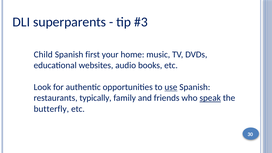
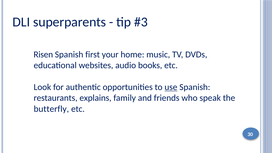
Child: Child -> Risen
typically: typically -> explains
speak underline: present -> none
